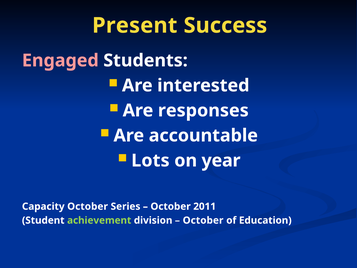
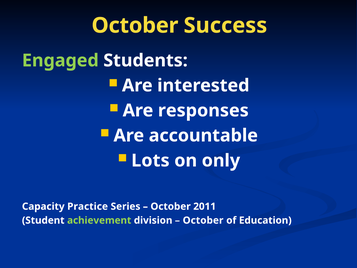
Present at (135, 25): Present -> October
Engaged colour: pink -> light green
year: year -> only
Capacity October: October -> Practice
